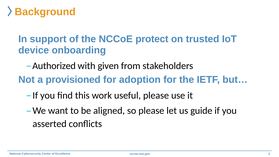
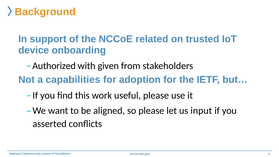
protect: protect -> related
provisioned: provisioned -> capabilities
guide: guide -> input
